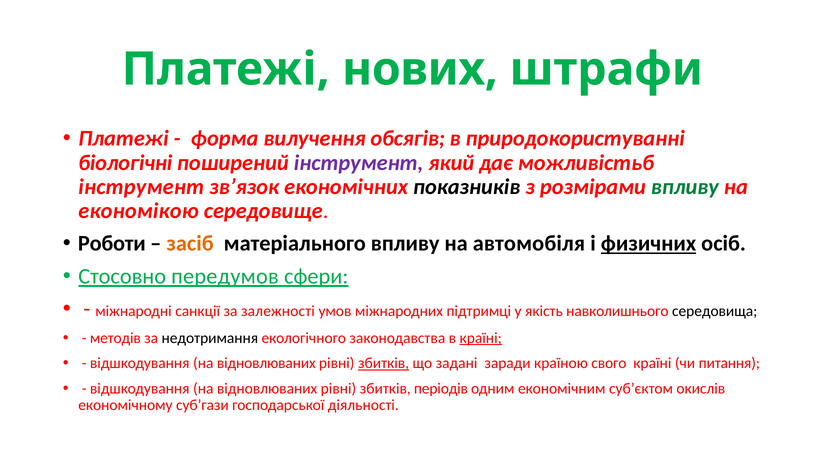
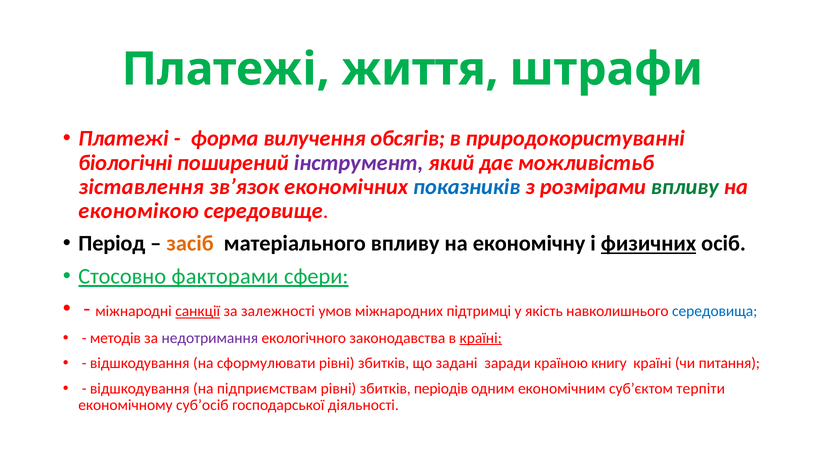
нових: нових -> життя
інструмент at (141, 187): інструмент -> зіставлення
показників colour: black -> blue
Роботи: Роботи -> Період
автомобіля: автомобіля -> економічну
передумов: передумов -> факторами
санкції underline: none -> present
середовища colour: black -> blue
недотримання colour: black -> purple
відновлюваних at (266, 363): відновлюваних -> сформулювати
збитків at (384, 363) underline: present -> none
свого: свого -> книгу
відновлюваних at (267, 389): відновлюваних -> підприємствам
окислів: окислів -> терпіти
суб’гази: суб’гази -> суб’осіб
